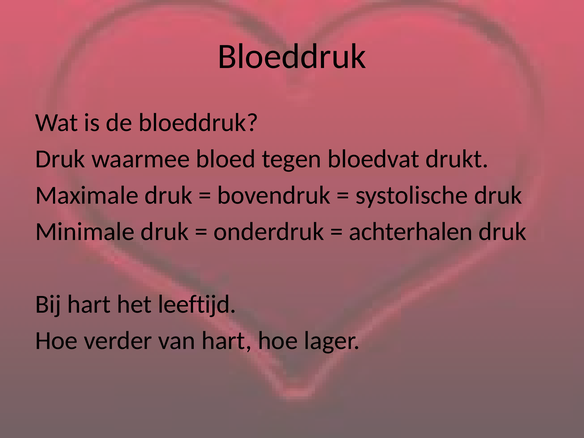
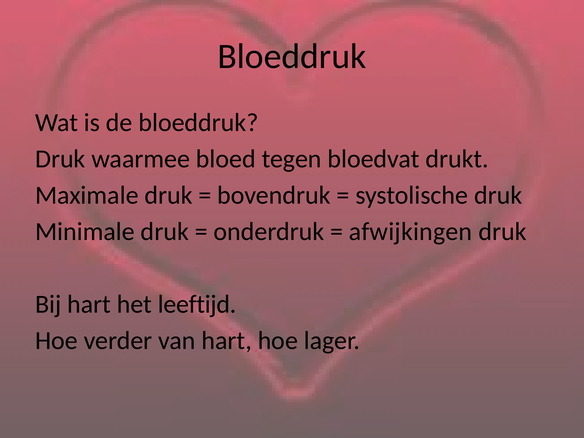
achterhalen: achterhalen -> afwijkingen
